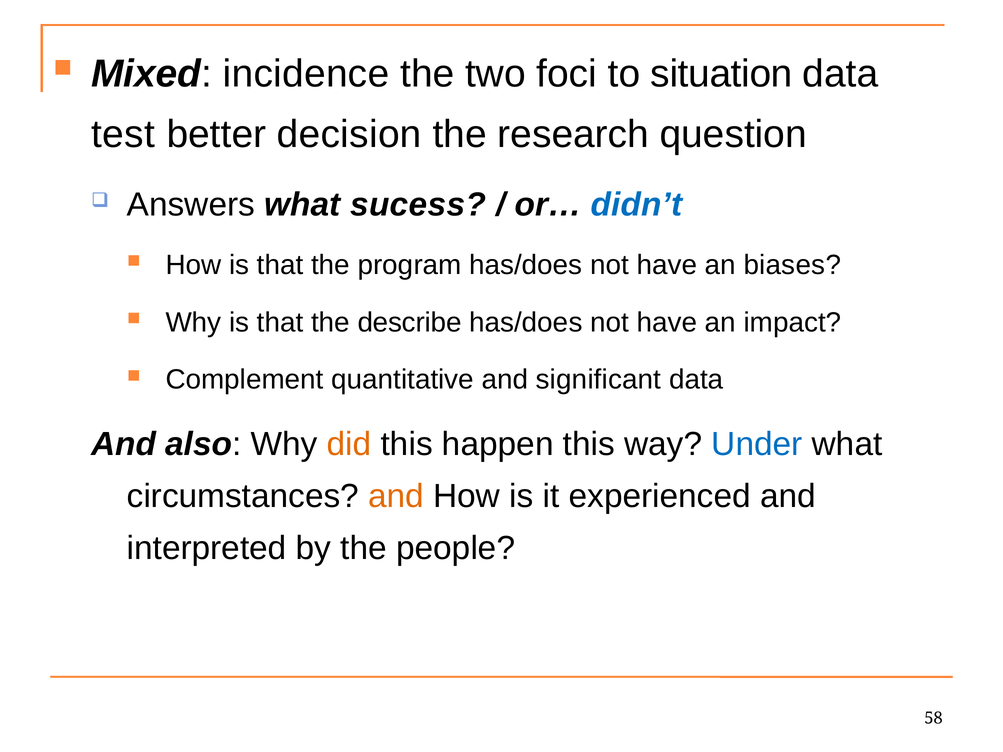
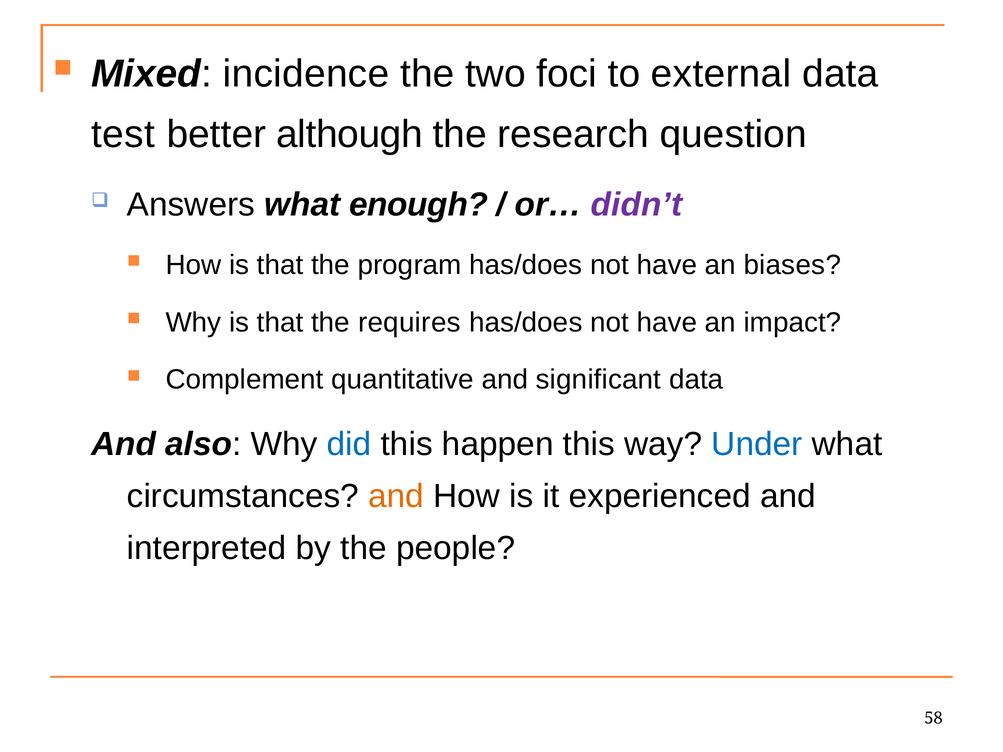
situation: situation -> external
decision: decision -> although
sucess: sucess -> enough
didn’t colour: blue -> purple
describe: describe -> requires
did colour: orange -> blue
